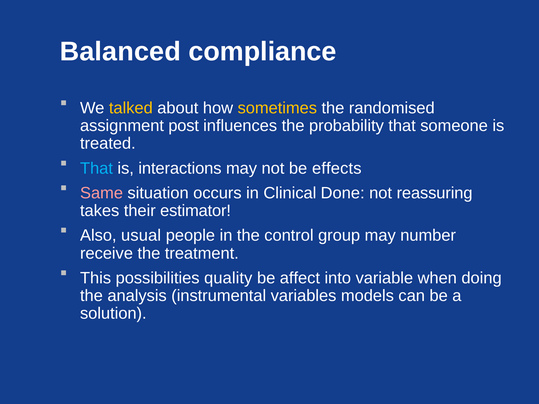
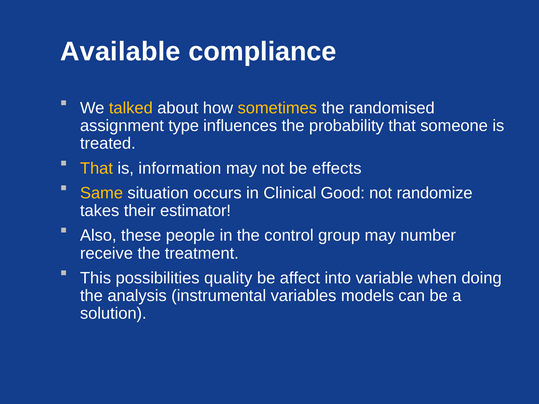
Balanced: Balanced -> Available
post: post -> type
That at (96, 168) colour: light blue -> yellow
interactions: interactions -> information
Same colour: pink -> yellow
Done: Done -> Good
reassuring: reassuring -> randomize
usual: usual -> these
